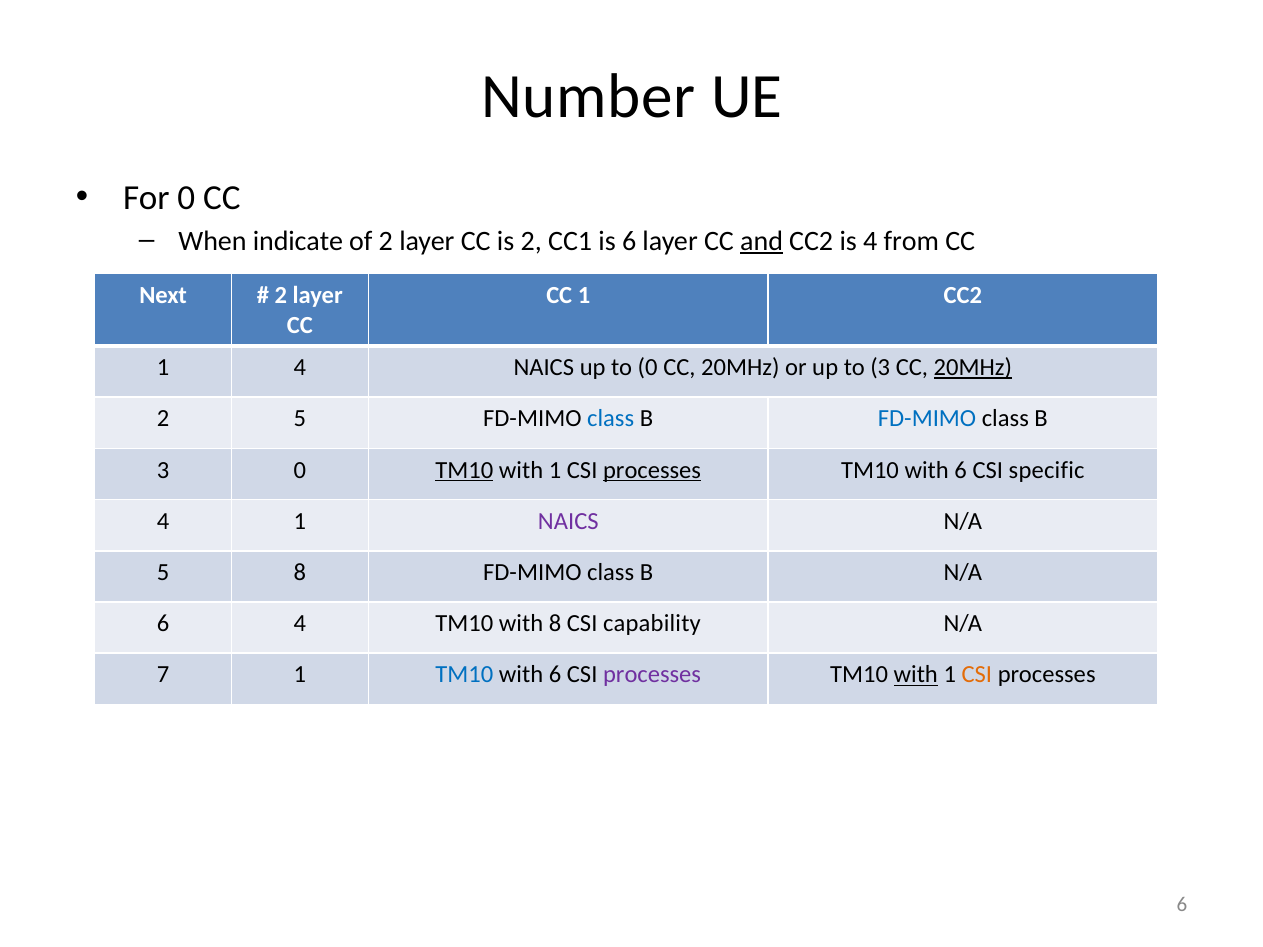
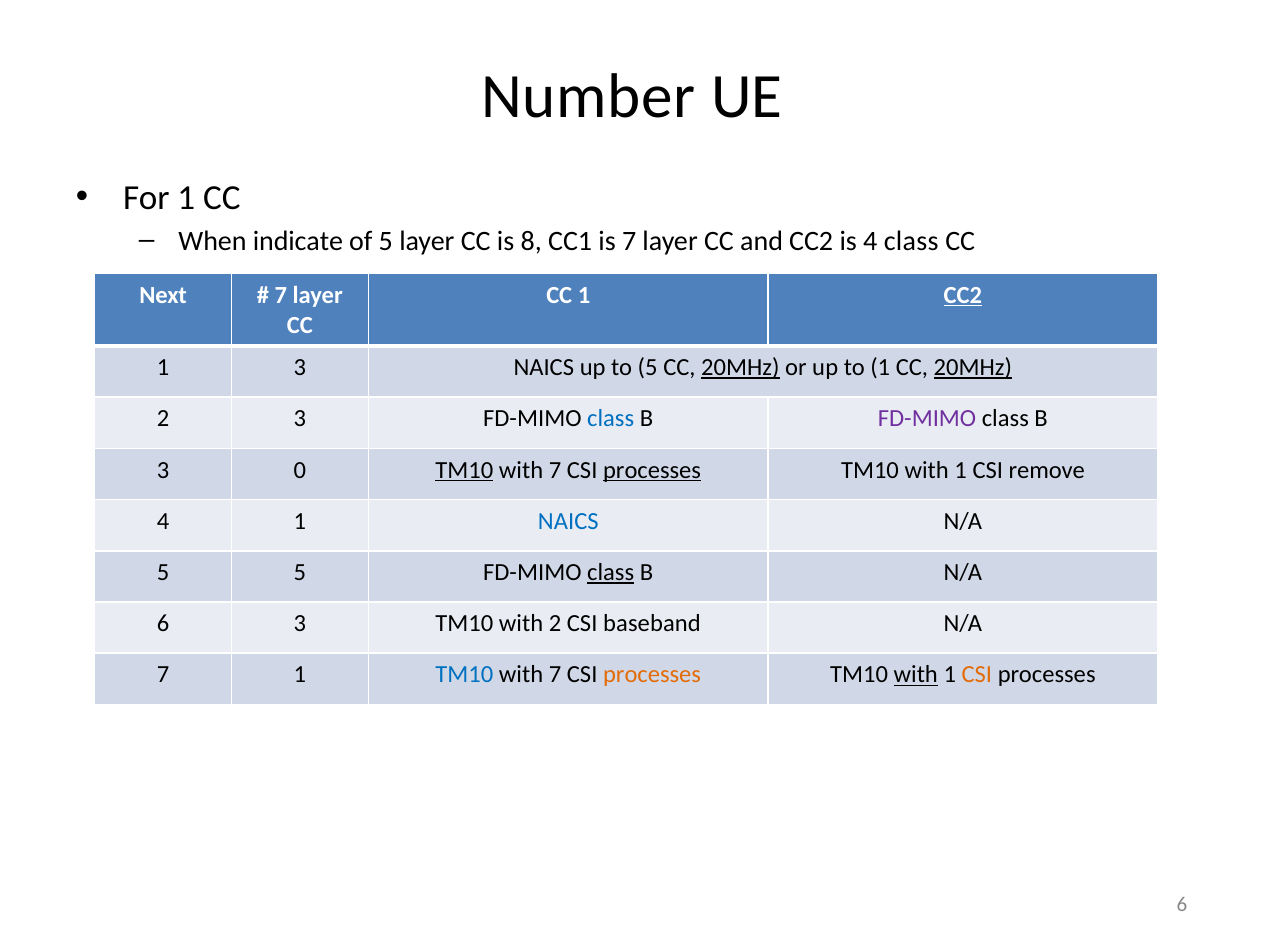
For 0: 0 -> 1
of 2: 2 -> 5
is 2: 2 -> 8
is 6: 6 -> 7
and underline: present -> none
4 from: from -> class
2 at (281, 295): 2 -> 7
CC2 at (963, 295) underline: none -> present
1 4: 4 -> 3
to 0: 0 -> 5
20MHz at (740, 368) underline: none -> present
to 3: 3 -> 1
2 5: 5 -> 3
FD-MIMO at (927, 419) colour: blue -> purple
1 at (555, 470): 1 -> 7
6 at (961, 470): 6 -> 1
specific: specific -> remove
NAICS at (568, 521) colour: purple -> blue
5 8: 8 -> 5
class at (611, 573) underline: none -> present
6 4: 4 -> 3
with 8: 8 -> 2
capability: capability -> baseband
6 at (555, 675): 6 -> 7
processes at (652, 675) colour: purple -> orange
